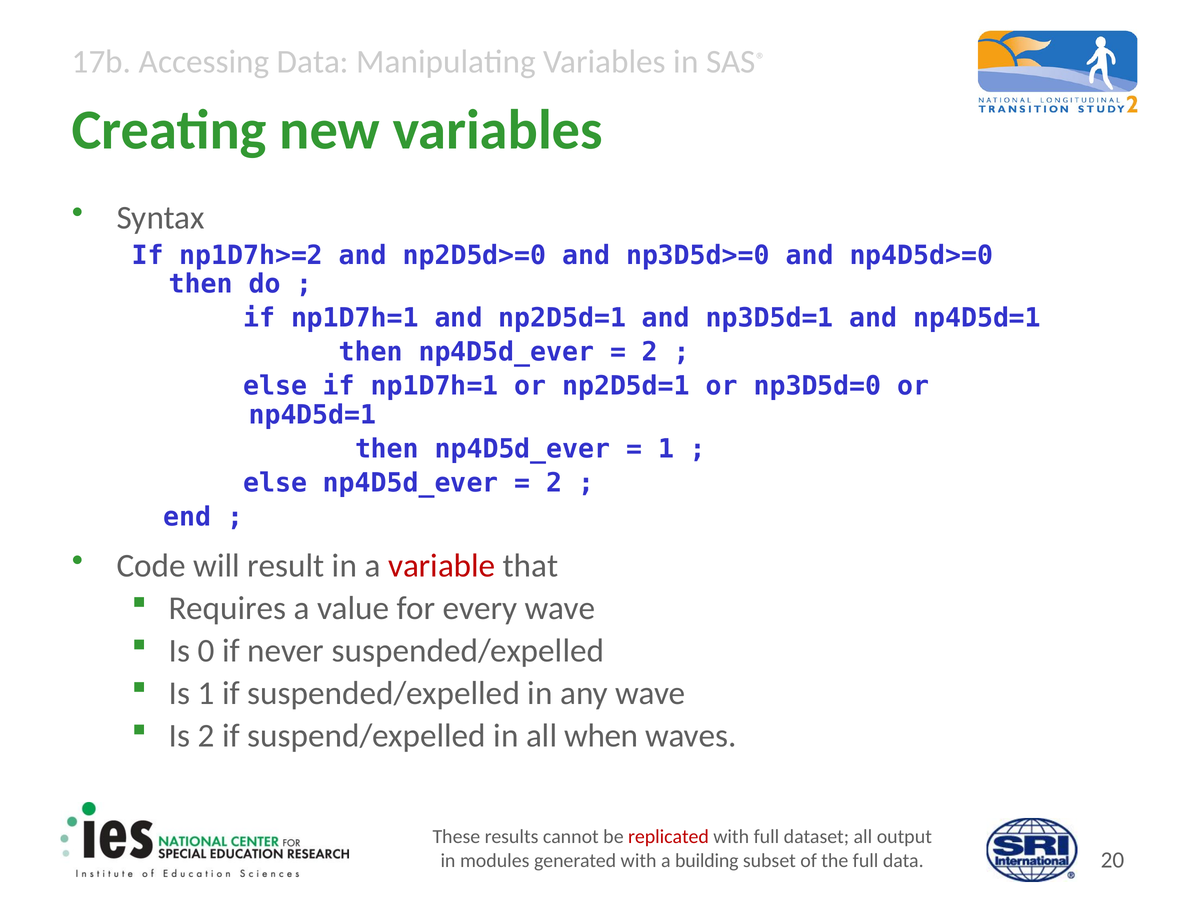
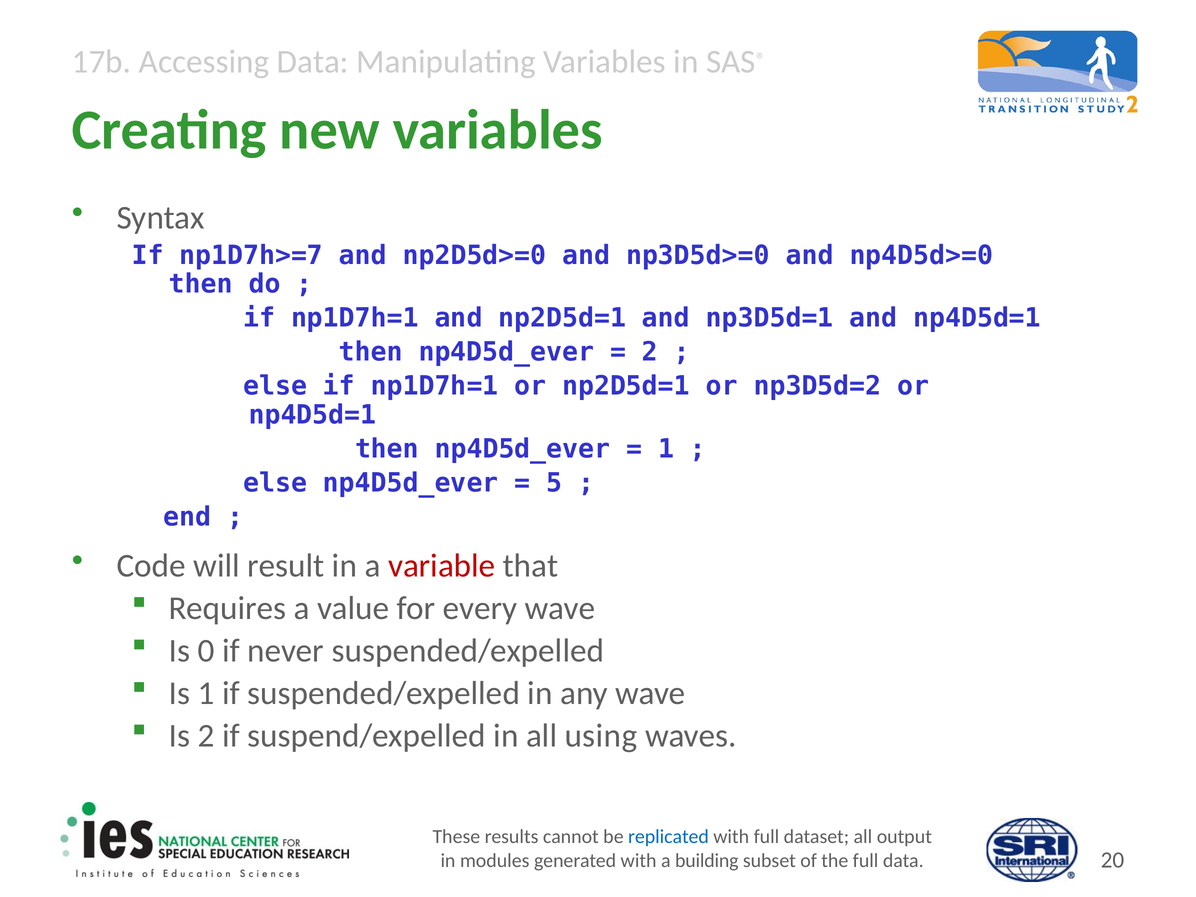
np1D7h>=2: np1D7h>=2 -> np1D7h>=7
np3D5d=0: np3D5d=0 -> np3D5d=2
2 at (554, 483): 2 -> 5
when: when -> using
replicated colour: red -> blue
